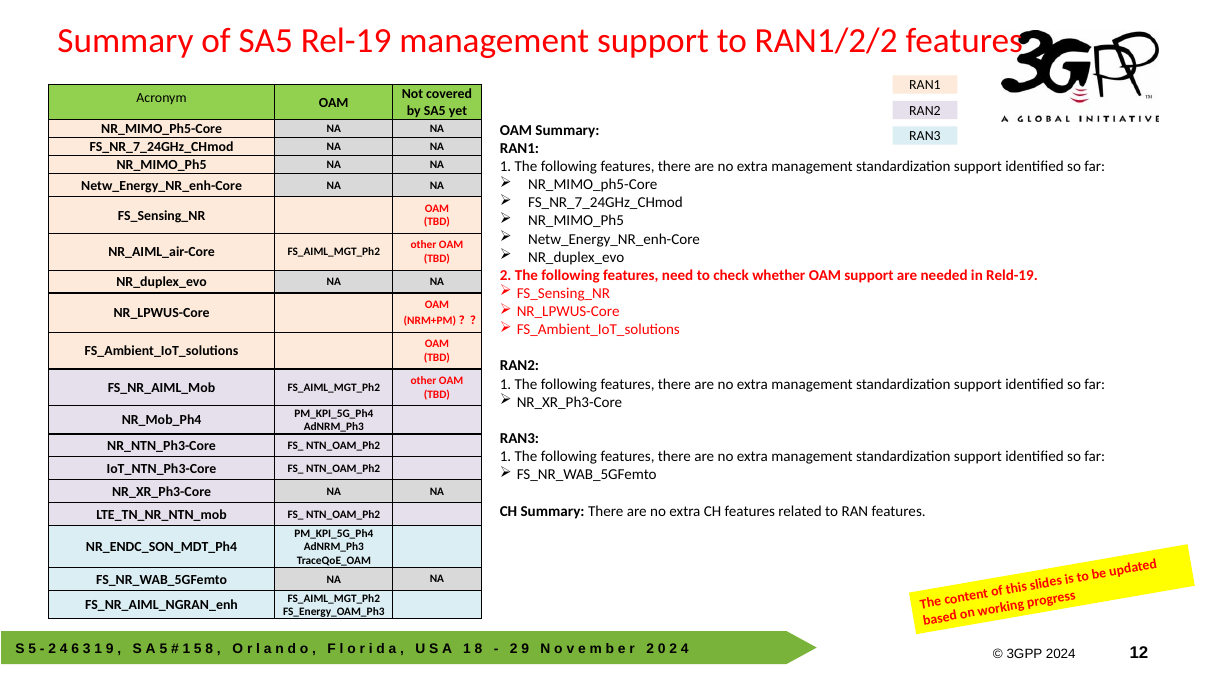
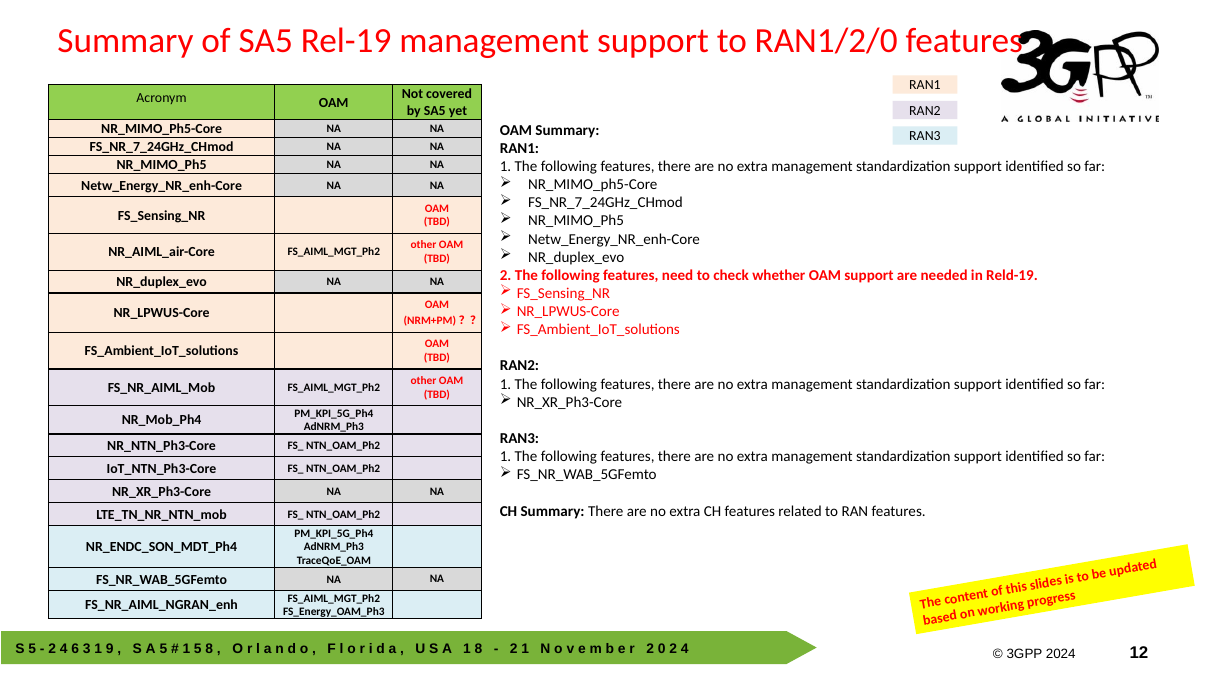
RAN1/2/2: RAN1/2/2 -> RAN1/2/0
2 9: 9 -> 1
